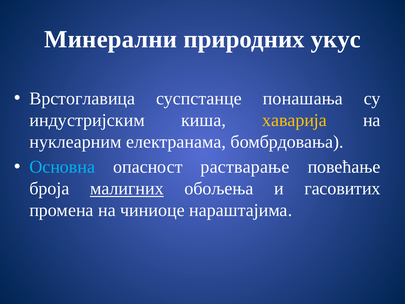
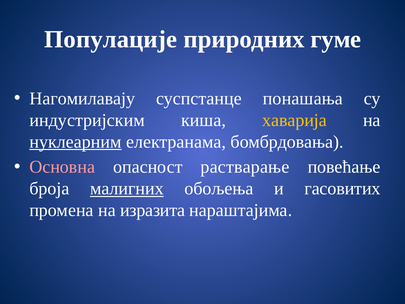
Минерални: Минерални -> Популације
укус: укус -> гуме
Врстоглавица: Врстоглавица -> Нагомилавају
нуклеарним underline: none -> present
Основна colour: light blue -> pink
чиниоце: чиниоце -> изразита
